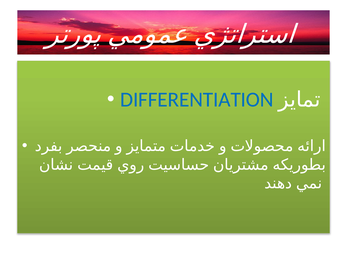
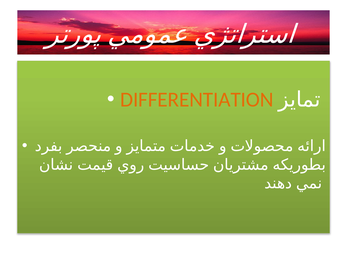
DIFFERENTIATION colour: blue -> orange
